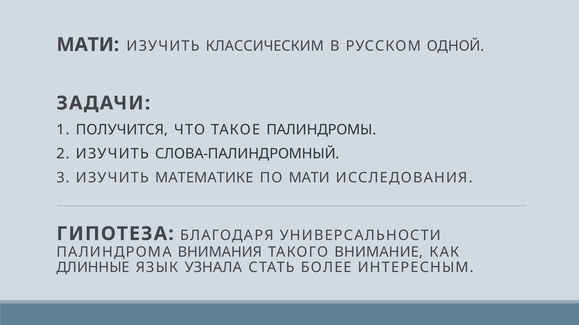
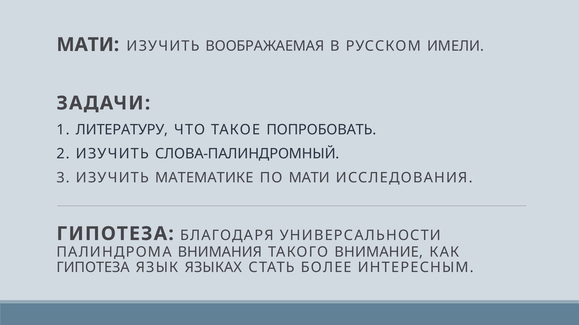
КЛАССИЧЕСКИМ: КЛАССИЧЕСКИМ -> ВООБРАЖАЕМАЯ
ОДНОЙ: ОДНОЙ -> ИМЕЛИ
ПОЛУЧИТСЯ: ПОЛУЧИТСЯ -> ЛИТЕРАТУРУ
ПАЛИНДРОМЫ: ПАЛИНДРОМЫ -> ПОПРОБОВАТЬ
ДЛИННЫЕ at (93, 268): ДЛИННЫЕ -> ГИПОТЕЗА
УЗНАЛА: УЗНАЛА -> ЯЗЫКАХ
